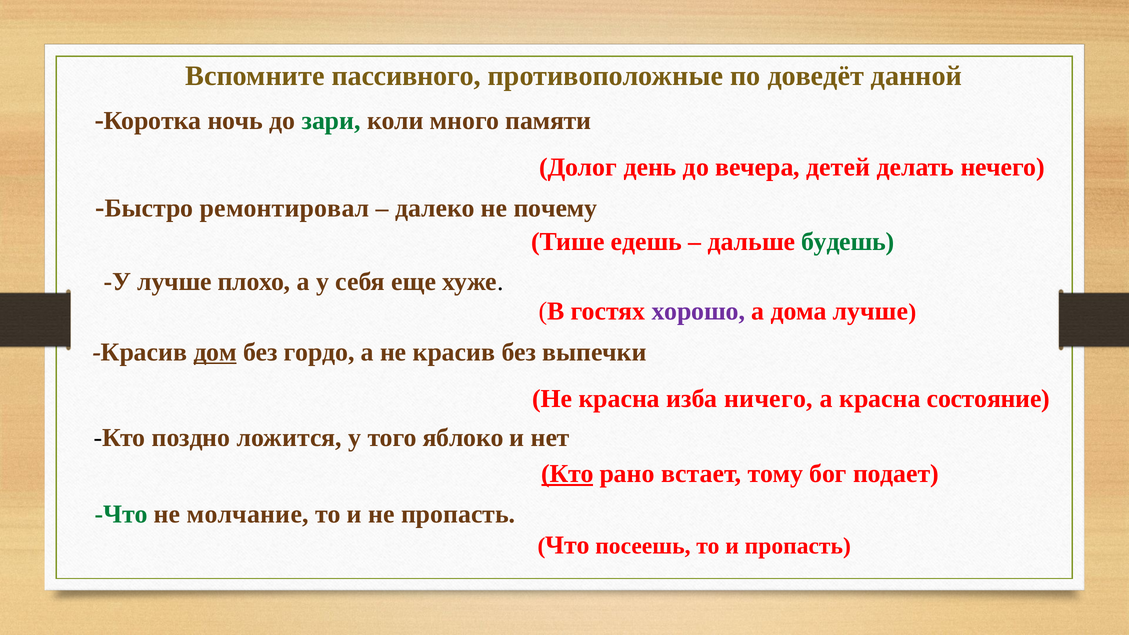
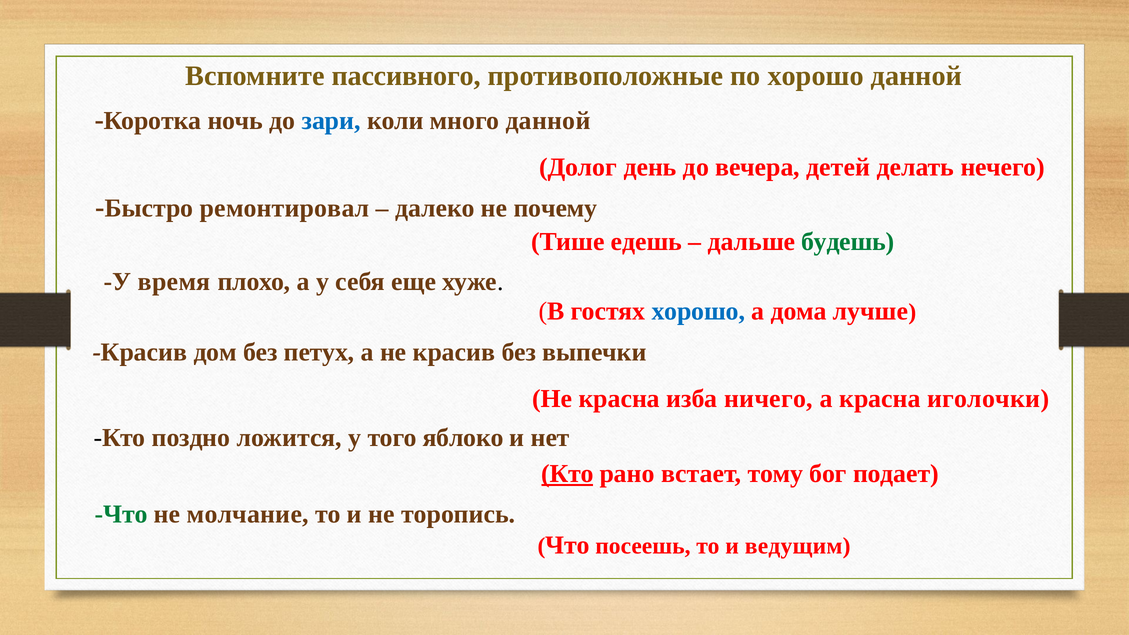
по доведёт: доведёт -> хорошо
зари colour: green -> blue
много памяти: памяти -> данной
У лучше: лучше -> время
хорошо at (698, 311) colour: purple -> blue
дом underline: present -> none
гордо: гордо -> петух
состояние: состояние -> иголочки
не пропасть: пропасть -> торопись
и пропасть: пропасть -> ведущим
